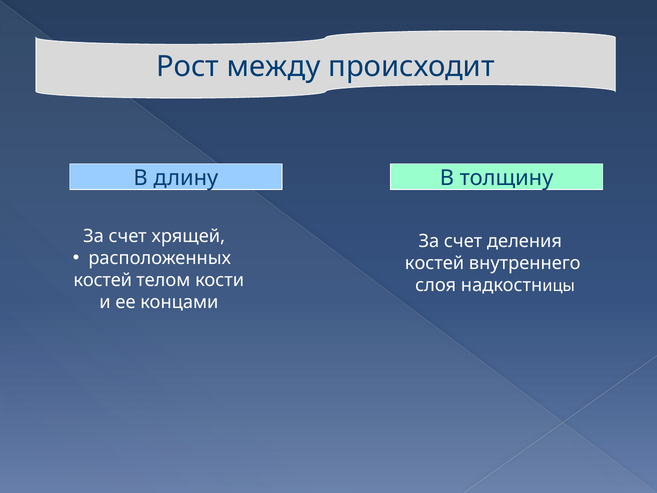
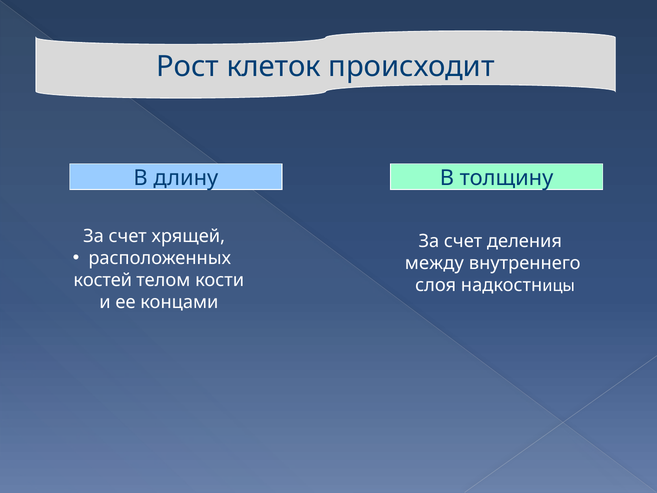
между: между -> клеток
костей at (434, 263): костей -> между
